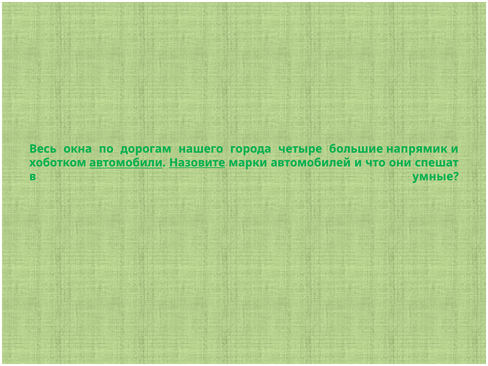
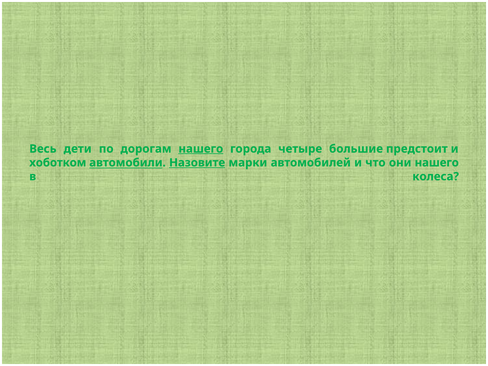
окна: окна -> дети
нашего at (201, 149) underline: none -> present
напрямик: напрямик -> предстоит
они спешат: спешат -> нашего
умные: умные -> колеса
